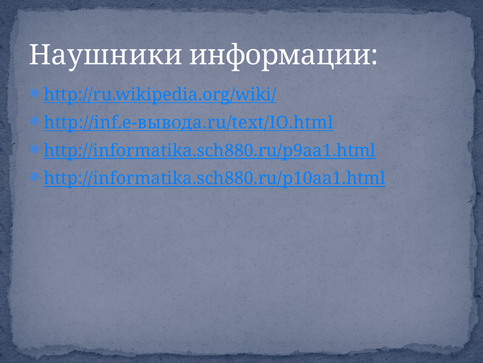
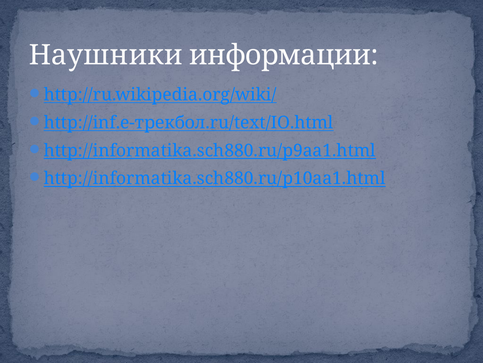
http://inf.e-вывода.ru/text/IO.html: http://inf.e-вывода.ru/text/IO.html -> http://inf.e-трекбол.ru/text/IO.html
